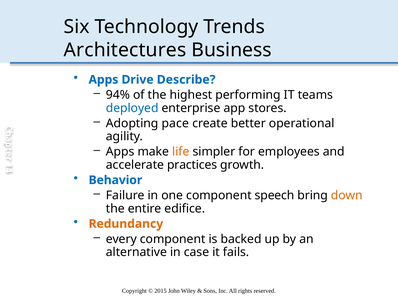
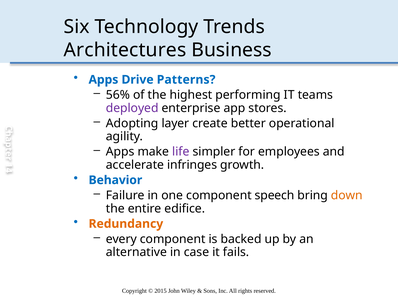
Describe: Describe -> Patterns
94%: 94% -> 56%
deployed colour: blue -> purple
pace: pace -> layer
life colour: orange -> purple
practices: practices -> infringes
